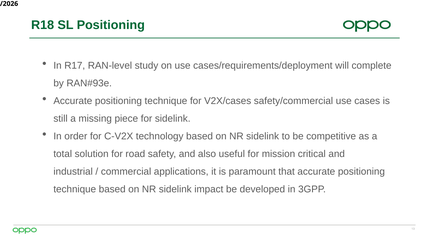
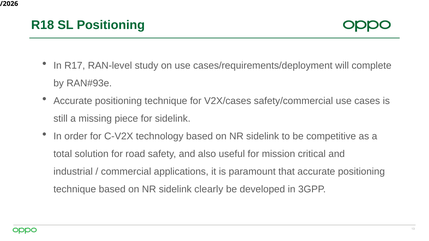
impact: impact -> clearly
